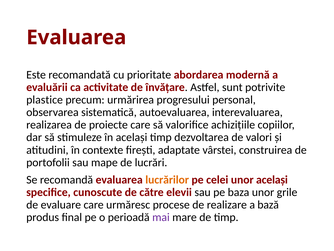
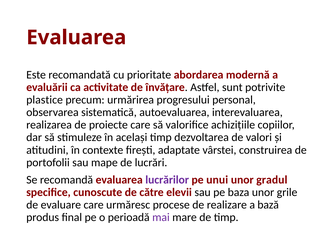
lucrărilor colour: orange -> purple
celei: celei -> unui
unor același: același -> gradul
